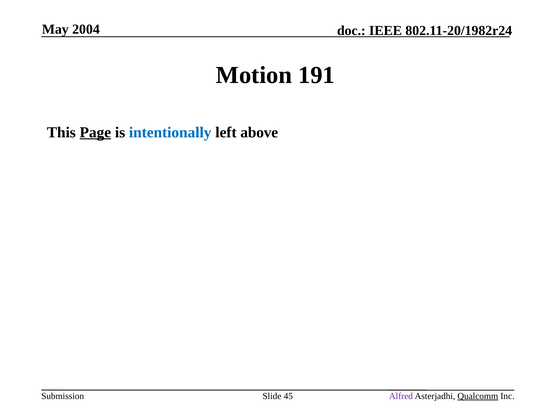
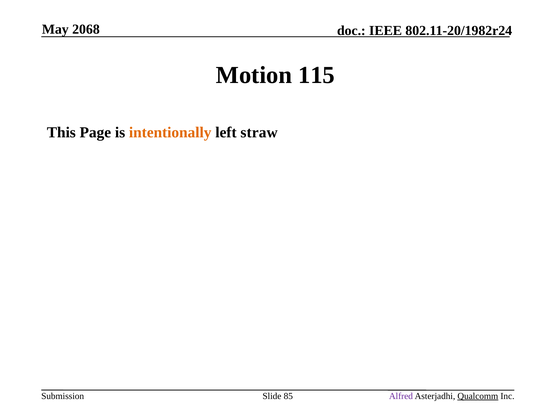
2004: 2004 -> 2068
191: 191 -> 115
Page underline: present -> none
intentionally colour: blue -> orange
above: above -> straw
45: 45 -> 85
